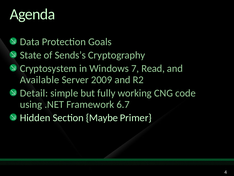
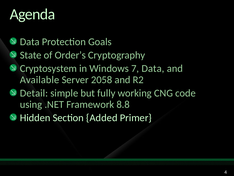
Sends’s: Sends’s -> Order’s
7 Read: Read -> Data
2009: 2009 -> 2058
6.7: 6.7 -> 8.8
Maybe: Maybe -> Added
